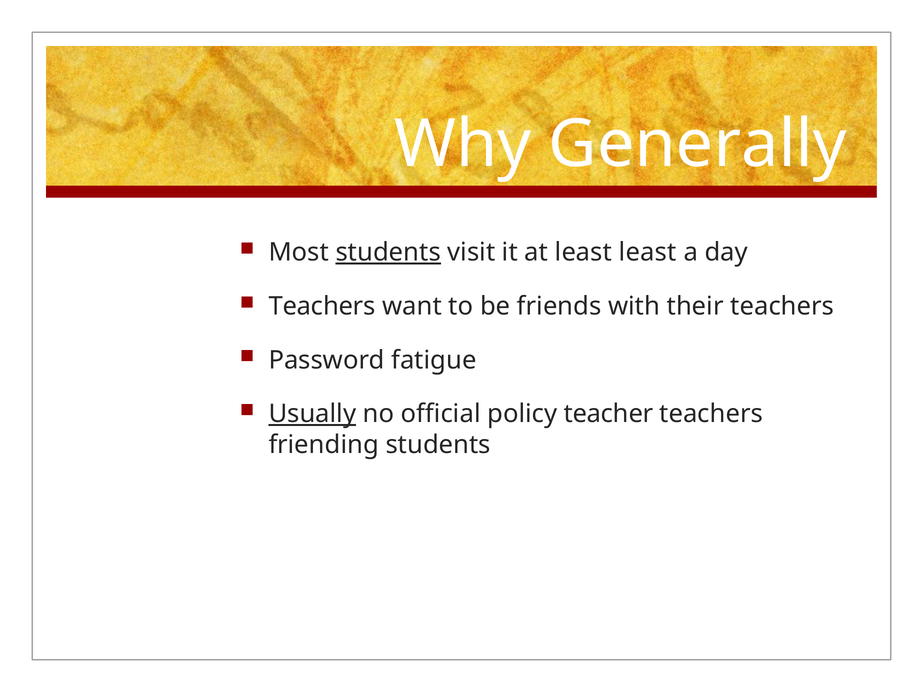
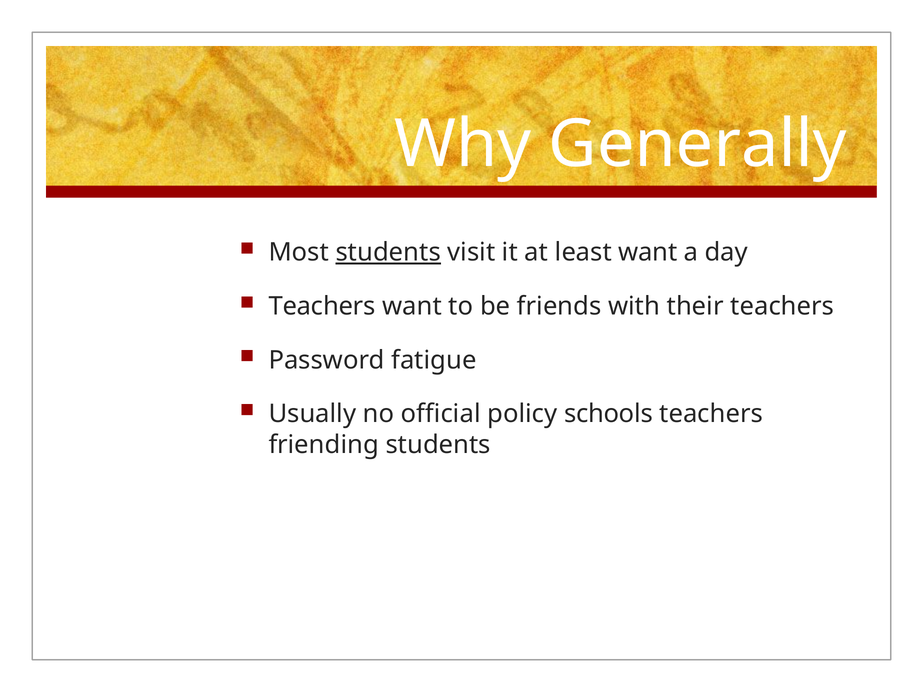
least least: least -> want
Usually underline: present -> none
teacher: teacher -> schools
